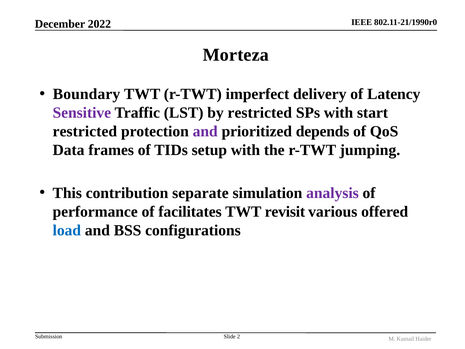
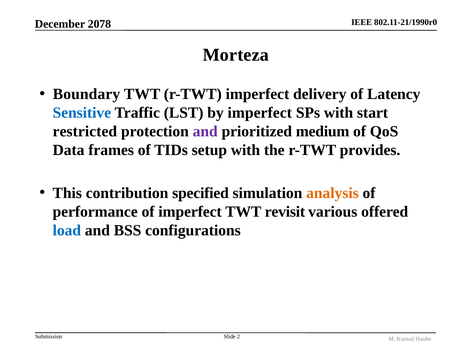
2022: 2022 -> 2078
Sensitive colour: purple -> blue
by restricted: restricted -> imperfect
depends: depends -> medium
jumping: jumping -> provides
separate: separate -> specified
analysis colour: purple -> orange
of facilitates: facilitates -> imperfect
